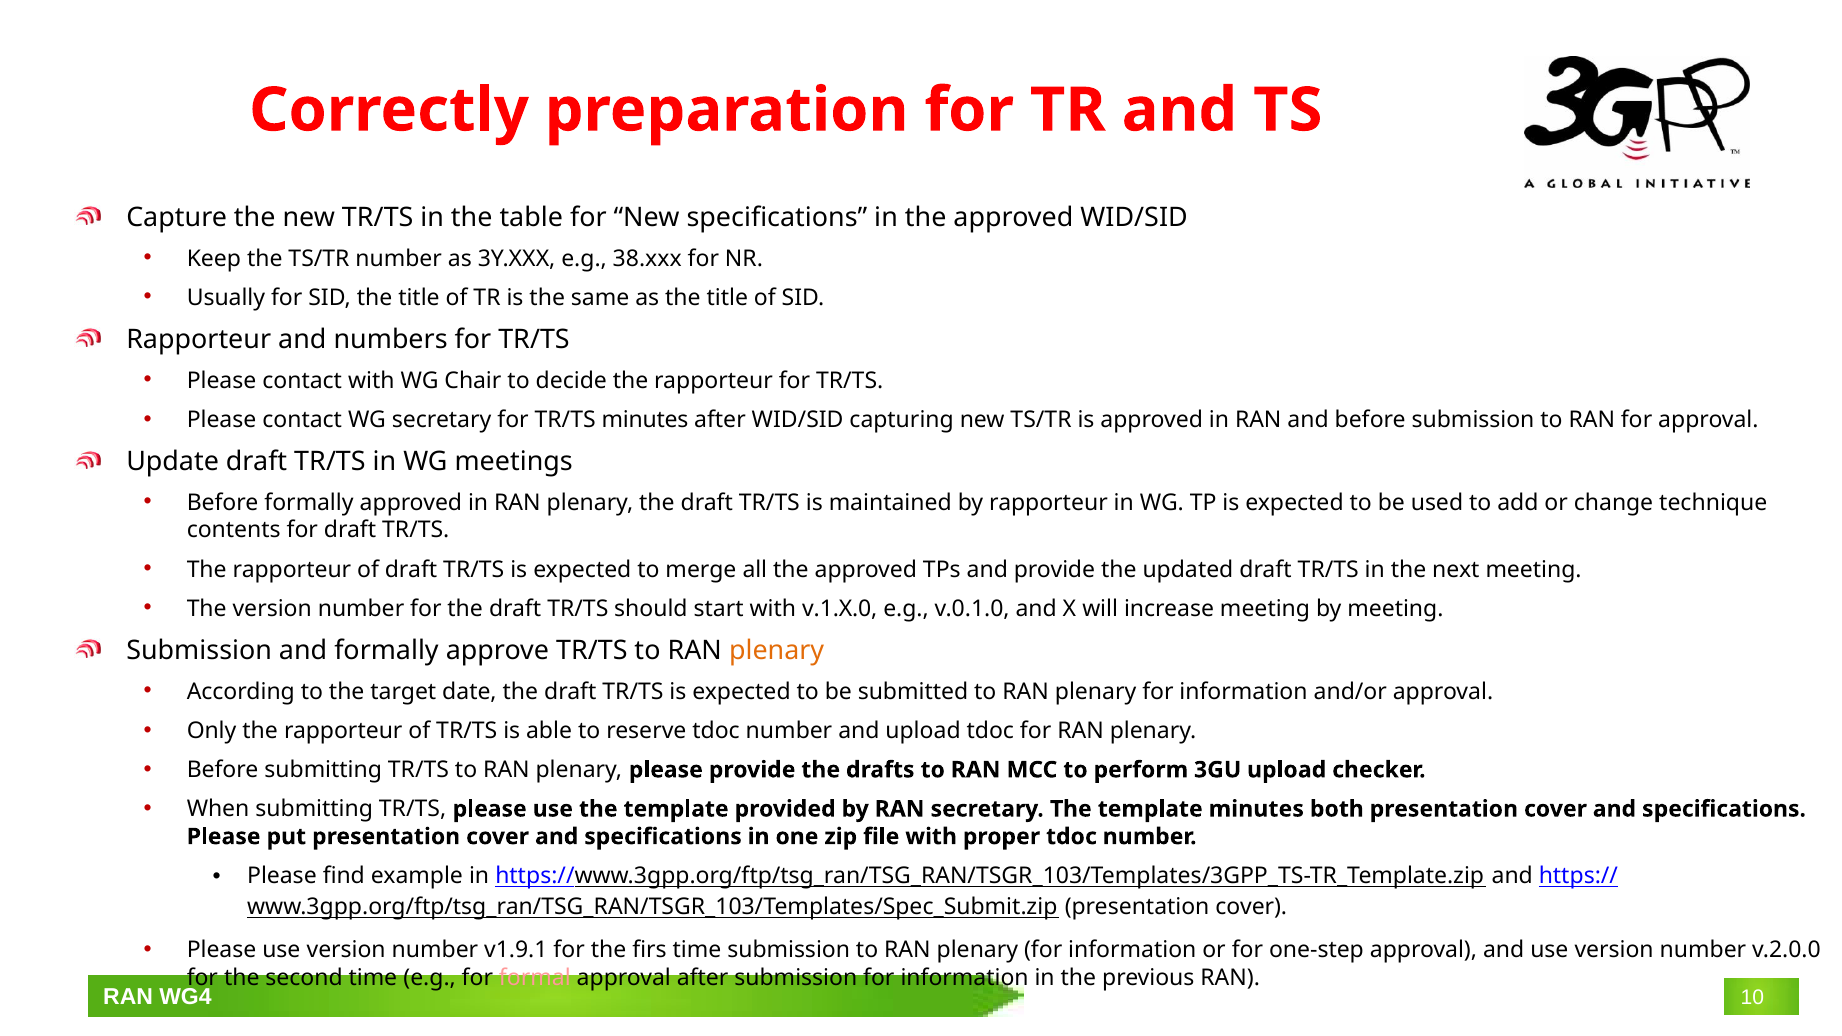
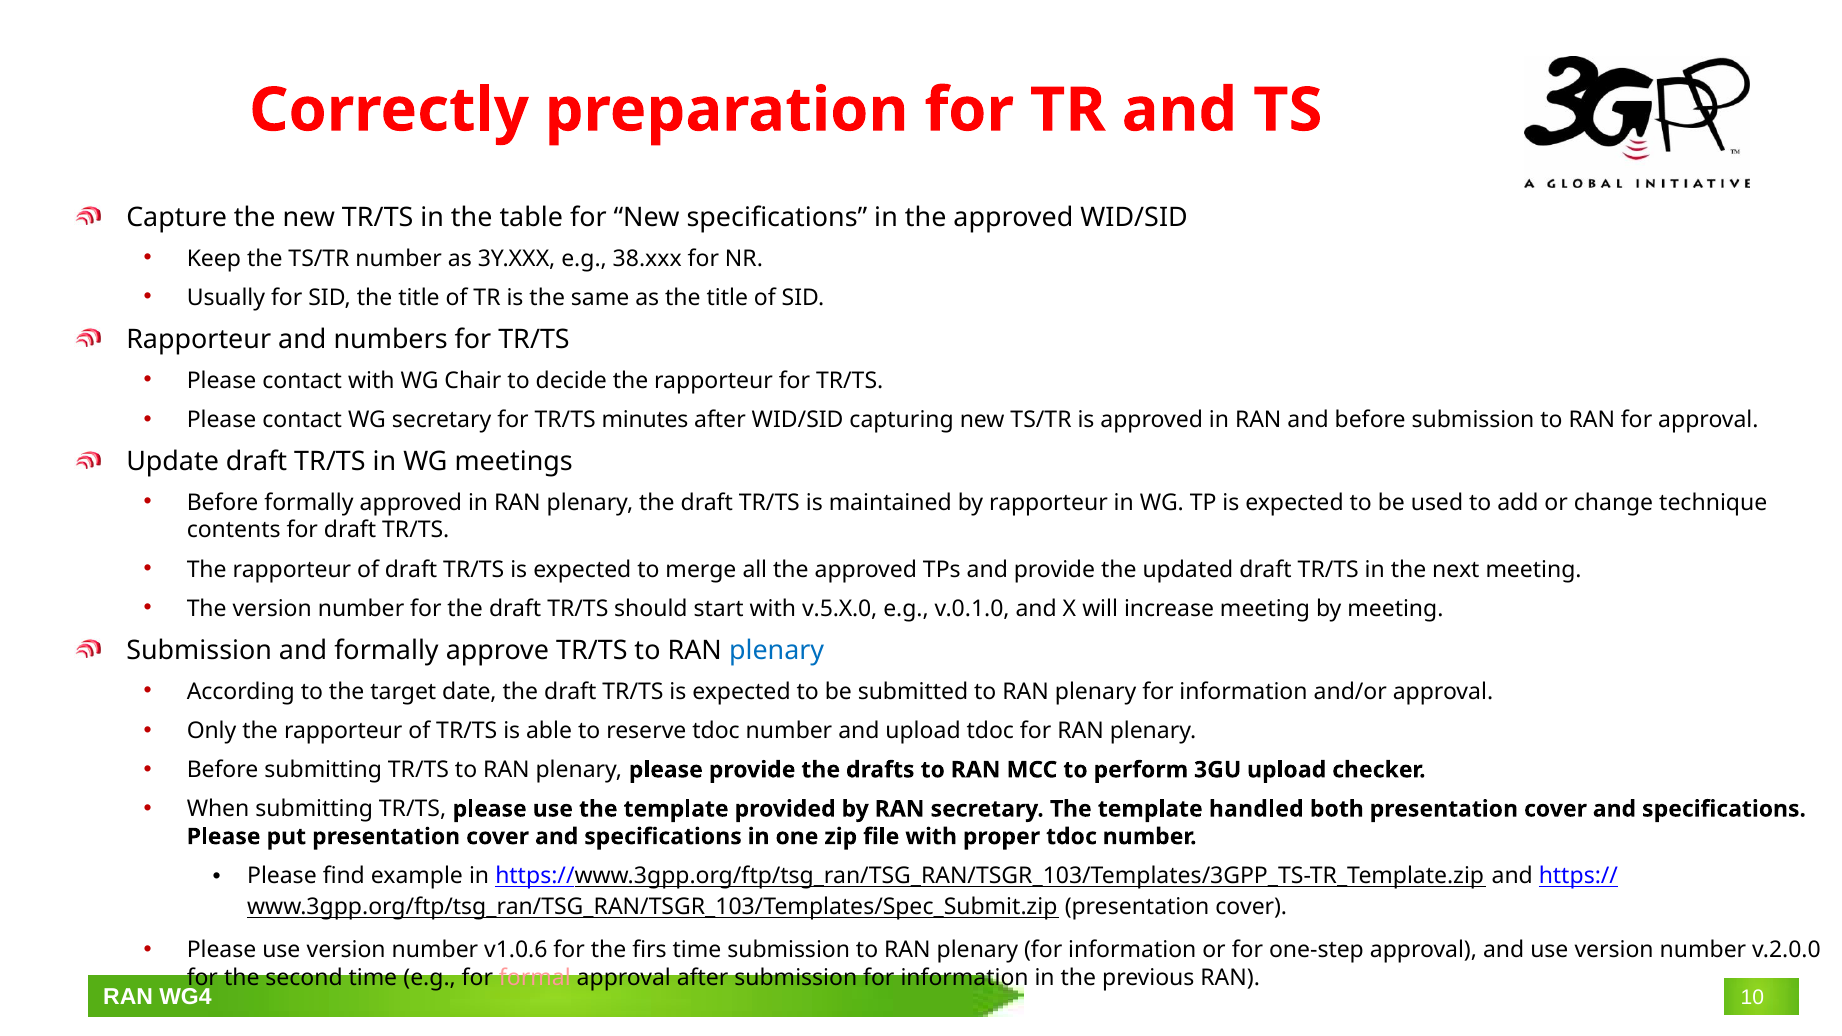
v.1.X.0: v.1.X.0 -> v.5.X.0
plenary at (777, 650) colour: orange -> blue
template minutes: minutes -> handled
v1.9.1: v1.9.1 -> v1.0.6
